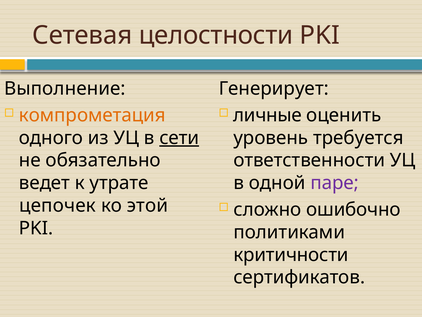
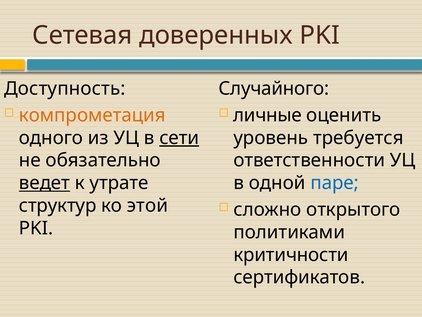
целостности: целостности -> доверенных
Выполнение: Выполнение -> Доступность
Генерирует: Генерирует -> Случайного
ведет underline: none -> present
паре colour: purple -> blue
цепочек: цепочек -> структур
ошибочно: ошибочно -> открытого
